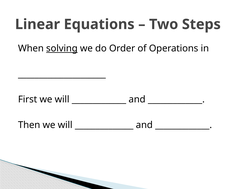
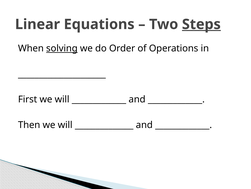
Steps underline: none -> present
